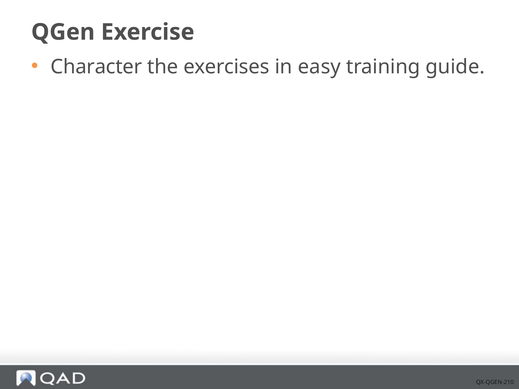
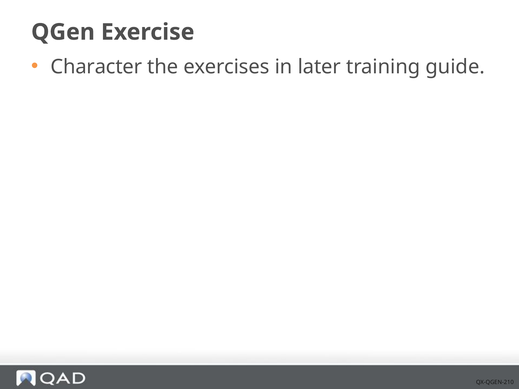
easy: easy -> later
